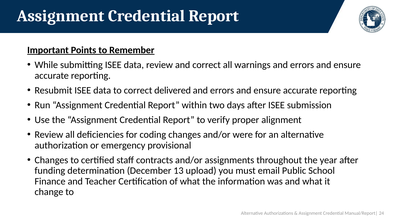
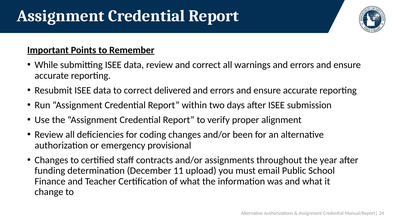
were: were -> been
13: 13 -> 11
